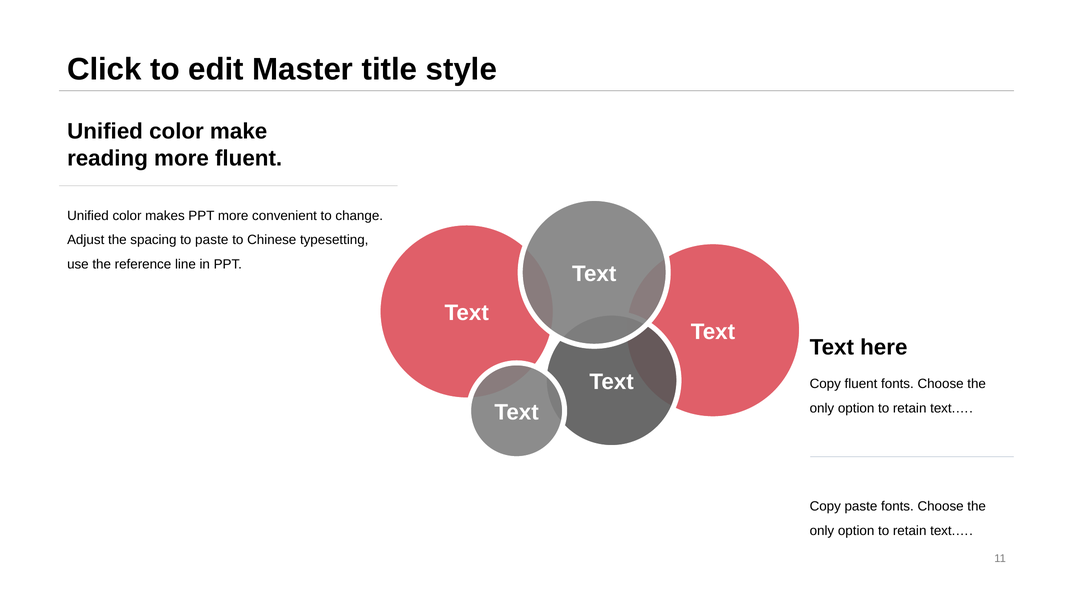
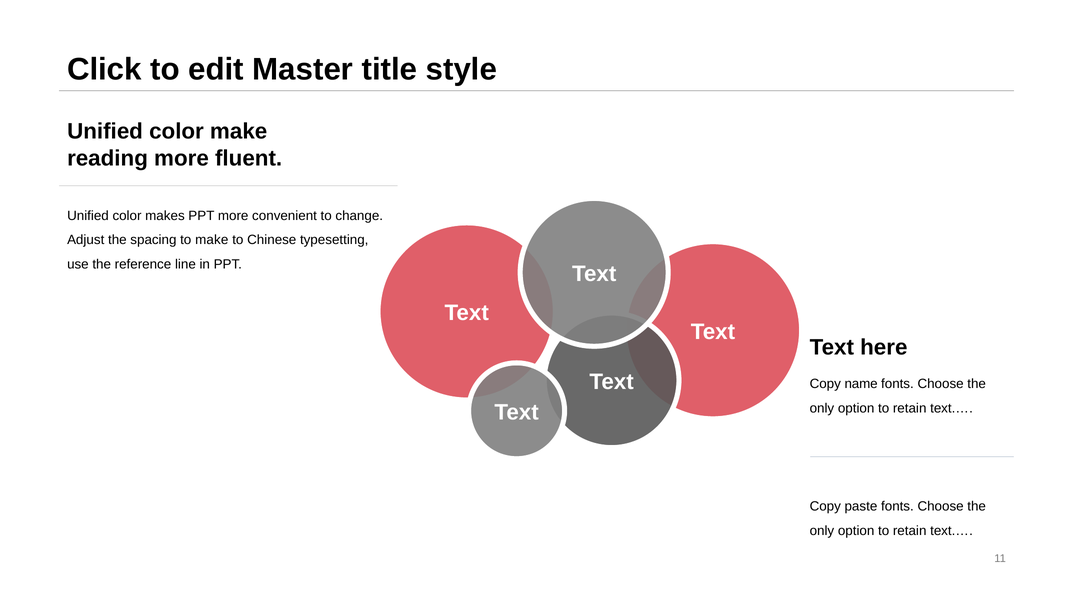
to paste: paste -> make
Copy fluent: fluent -> name
